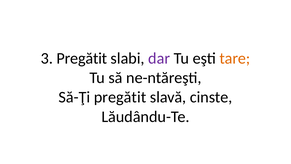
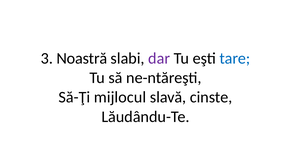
3 Pregătit: Pregătit -> Noastră
tare colour: orange -> blue
Să-Ţi pregătit: pregătit -> mijlocul
